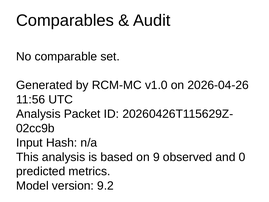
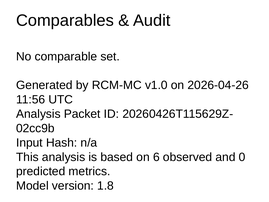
9: 9 -> 6
9.2: 9.2 -> 1.8
